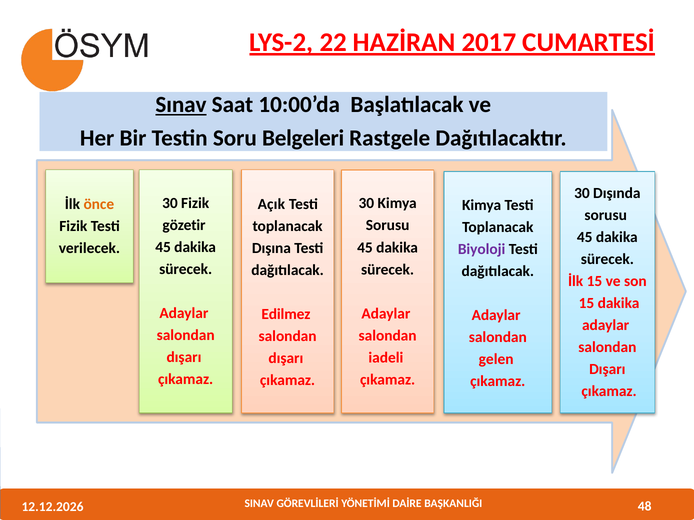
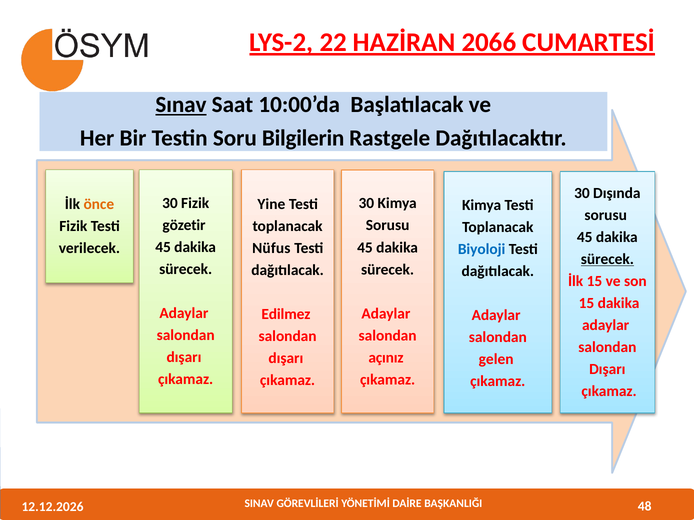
2017: 2017 -> 2066
Belgeleri: Belgeleri -> Bilgilerin
Açık: Açık -> Yine
Dışına: Dışına -> Nüfus
Biyoloji colour: purple -> blue
sürecek at (607, 259) underline: none -> present
iadeli: iadeli -> açınız
